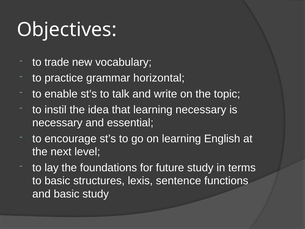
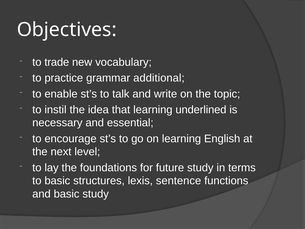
horizontal: horizontal -> additional
learning necessary: necessary -> underlined
